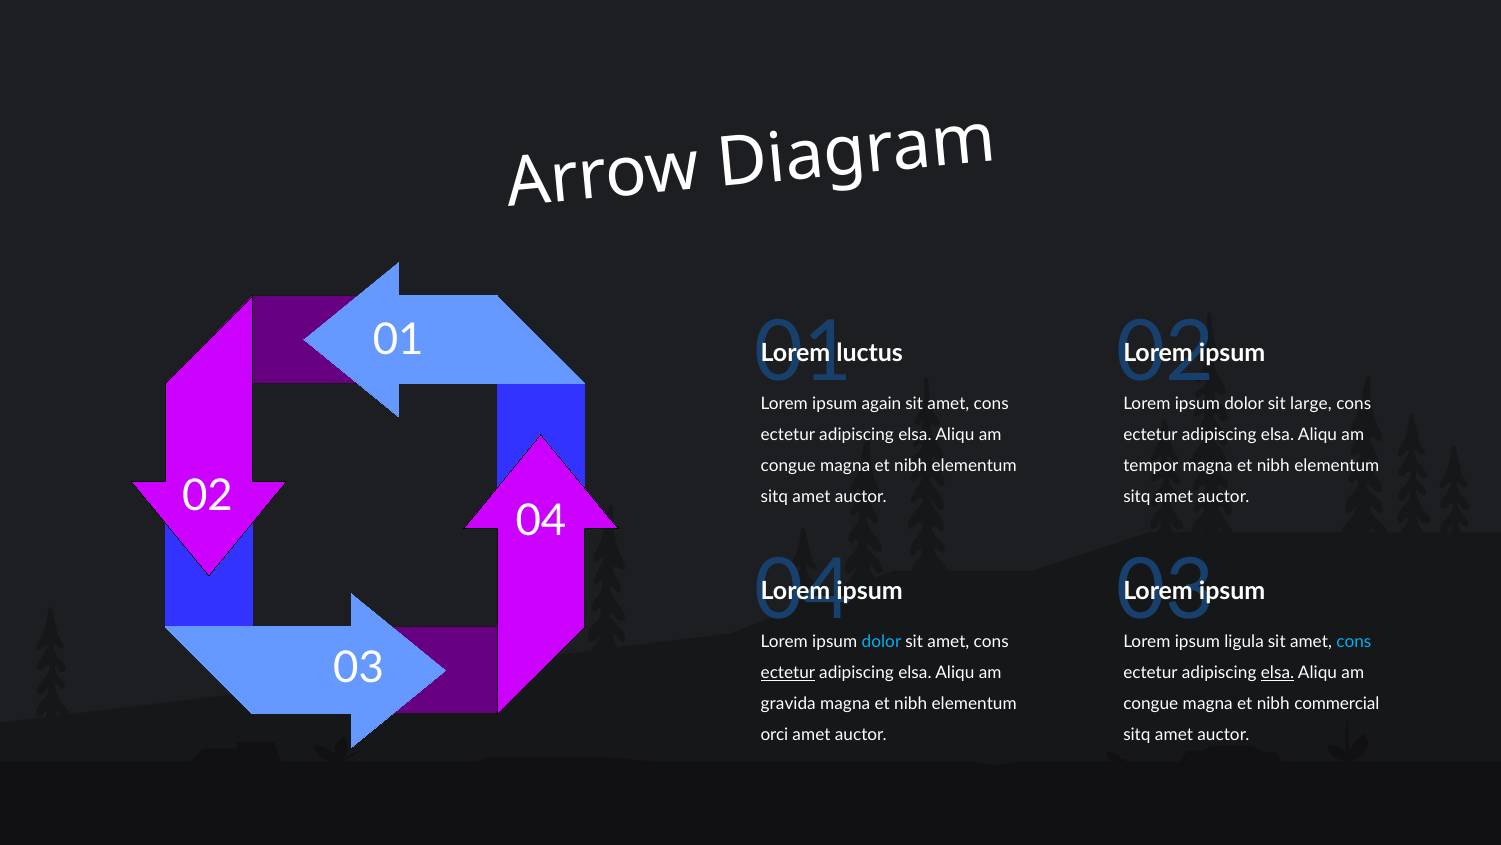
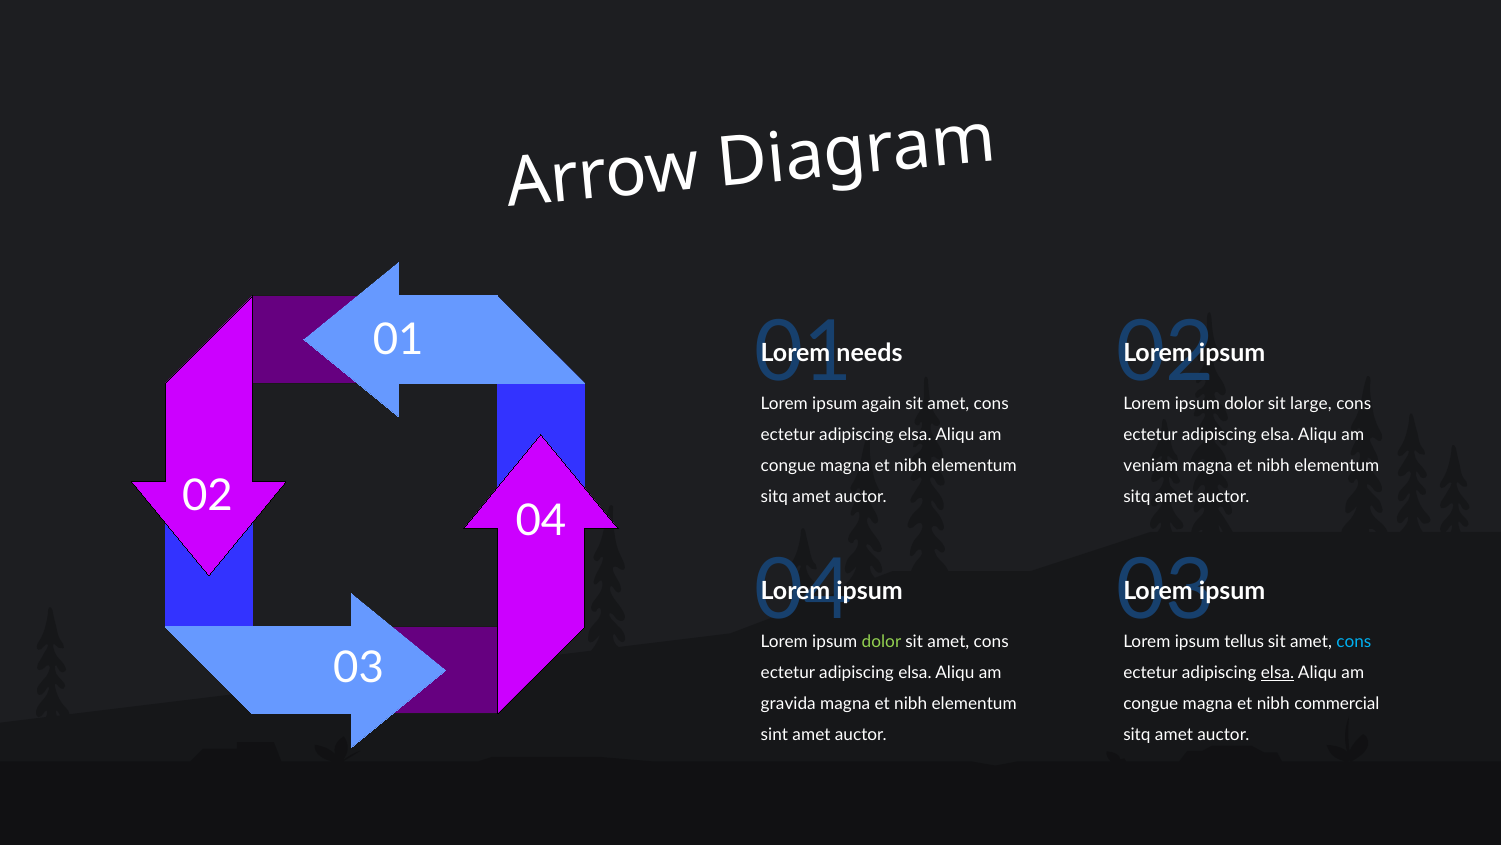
luctus: luctus -> needs
tempor: tempor -> veniam
dolor at (882, 642) colour: light blue -> light green
ligula: ligula -> tellus
ectetur at (788, 673) underline: present -> none
orci: orci -> sint
